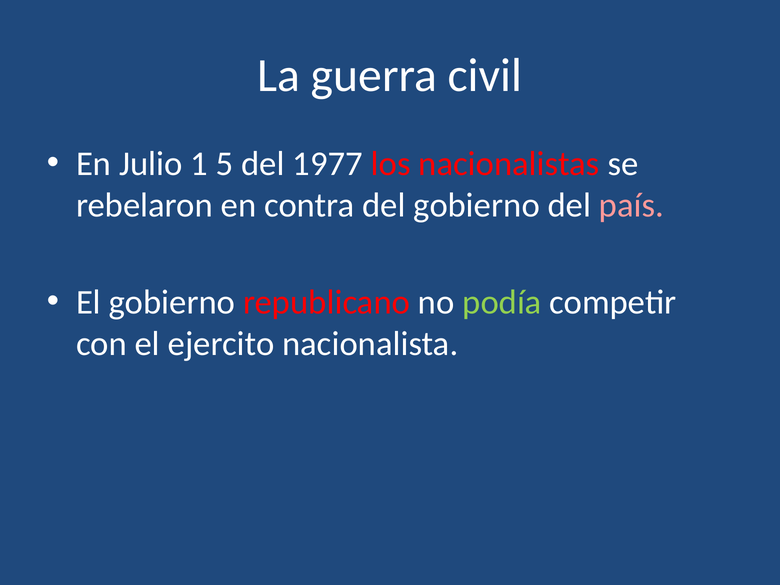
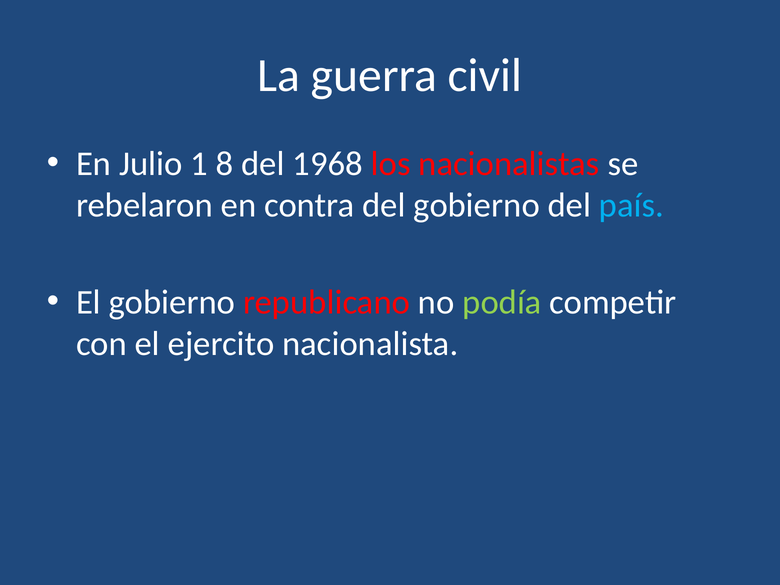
5: 5 -> 8
1977: 1977 -> 1968
país colour: pink -> light blue
